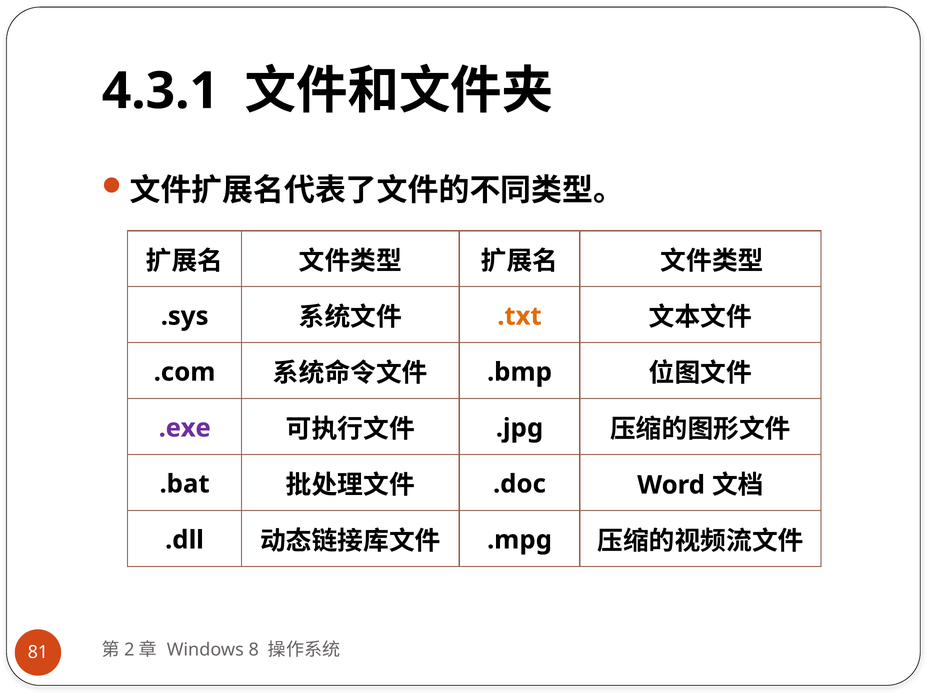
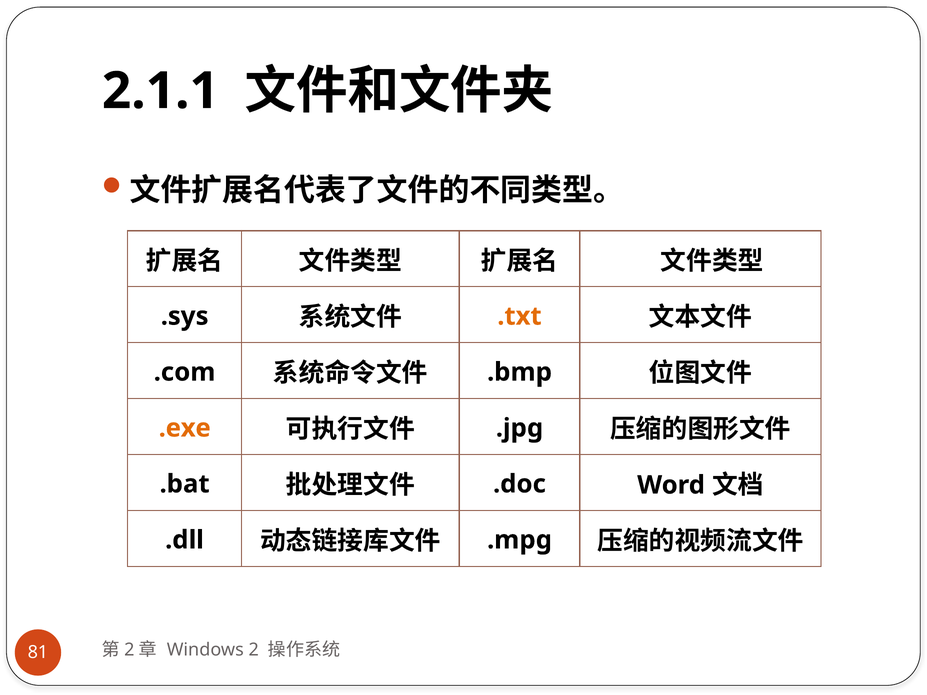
4.3.1: 4.3.1 -> 2.1.1
.exe colour: purple -> orange
8: 8 -> 2
